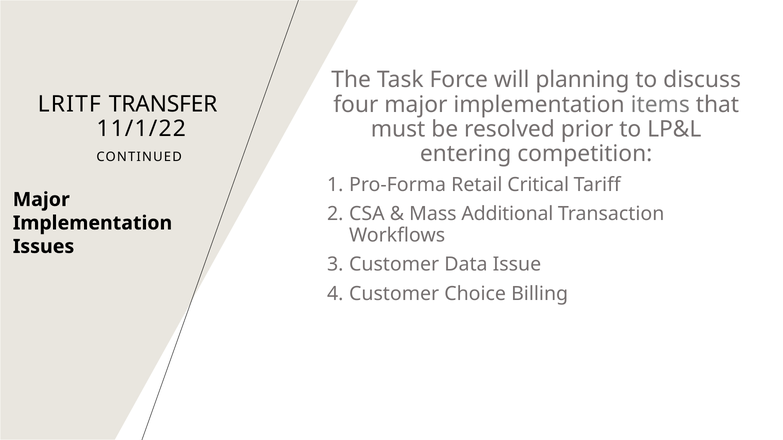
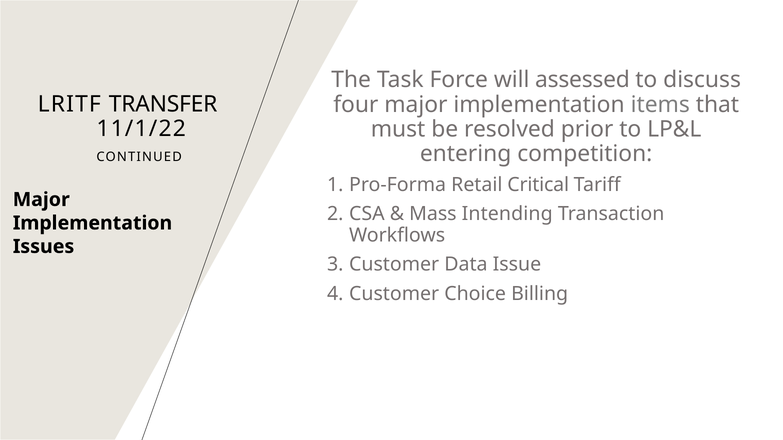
planning: planning -> assessed
Additional: Additional -> Intending
